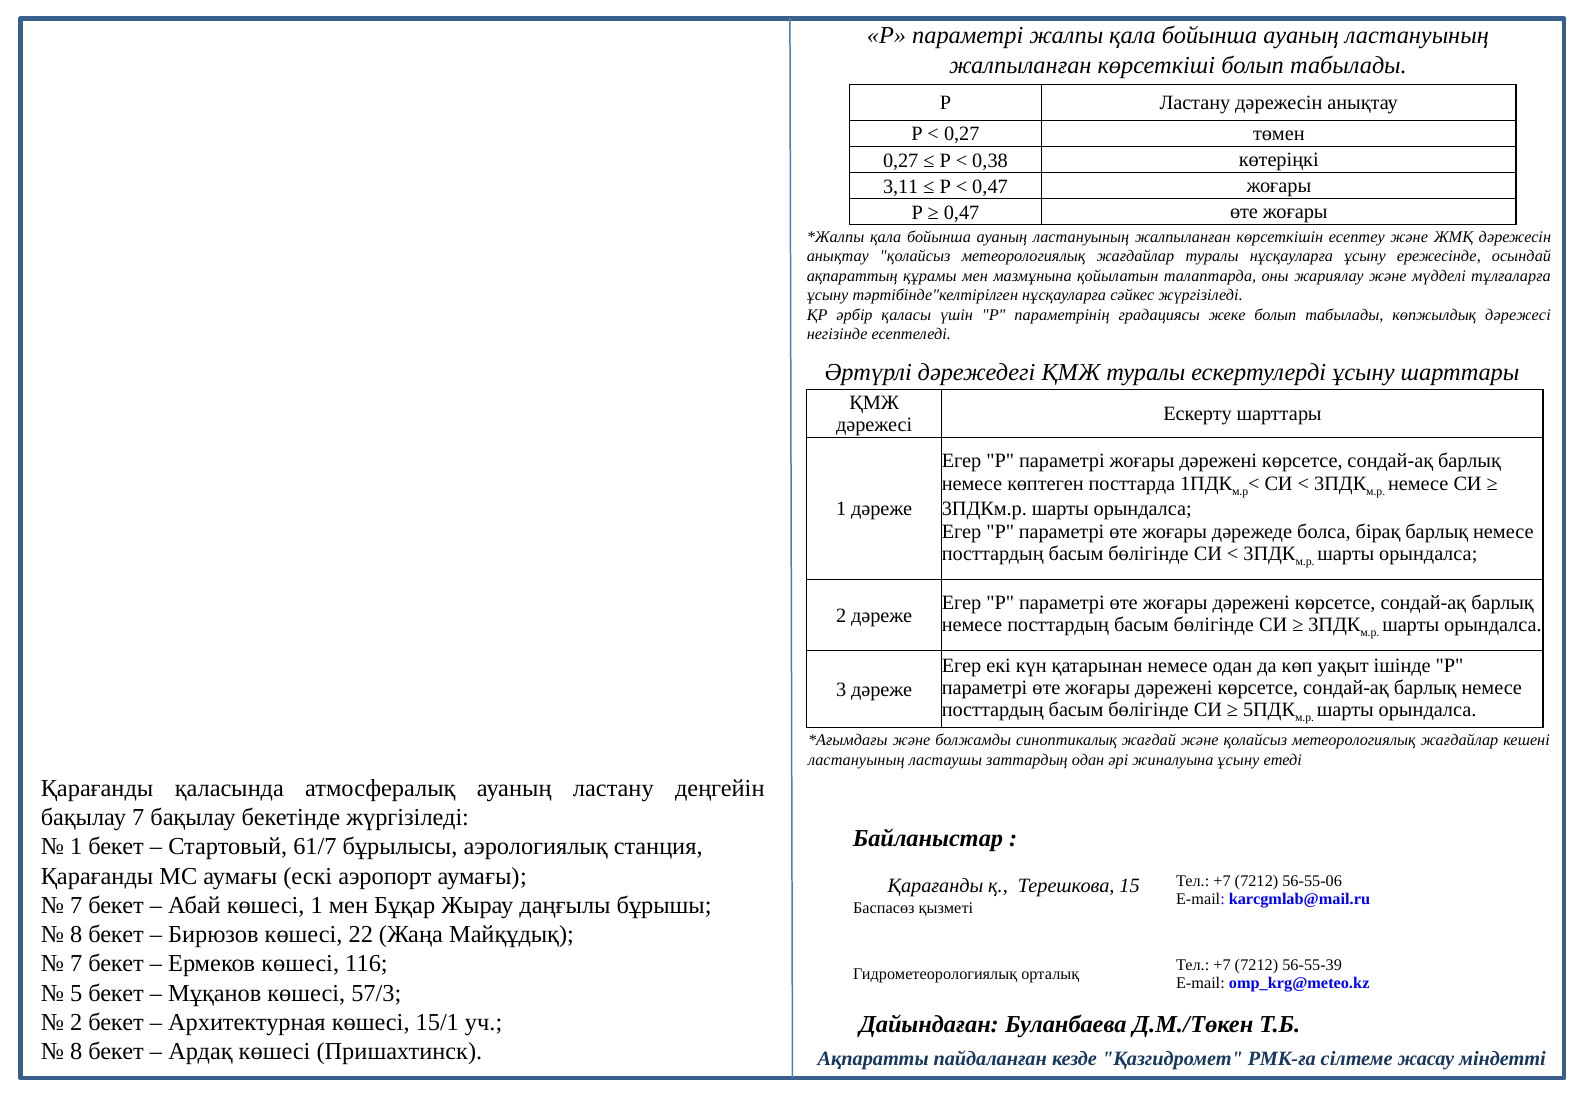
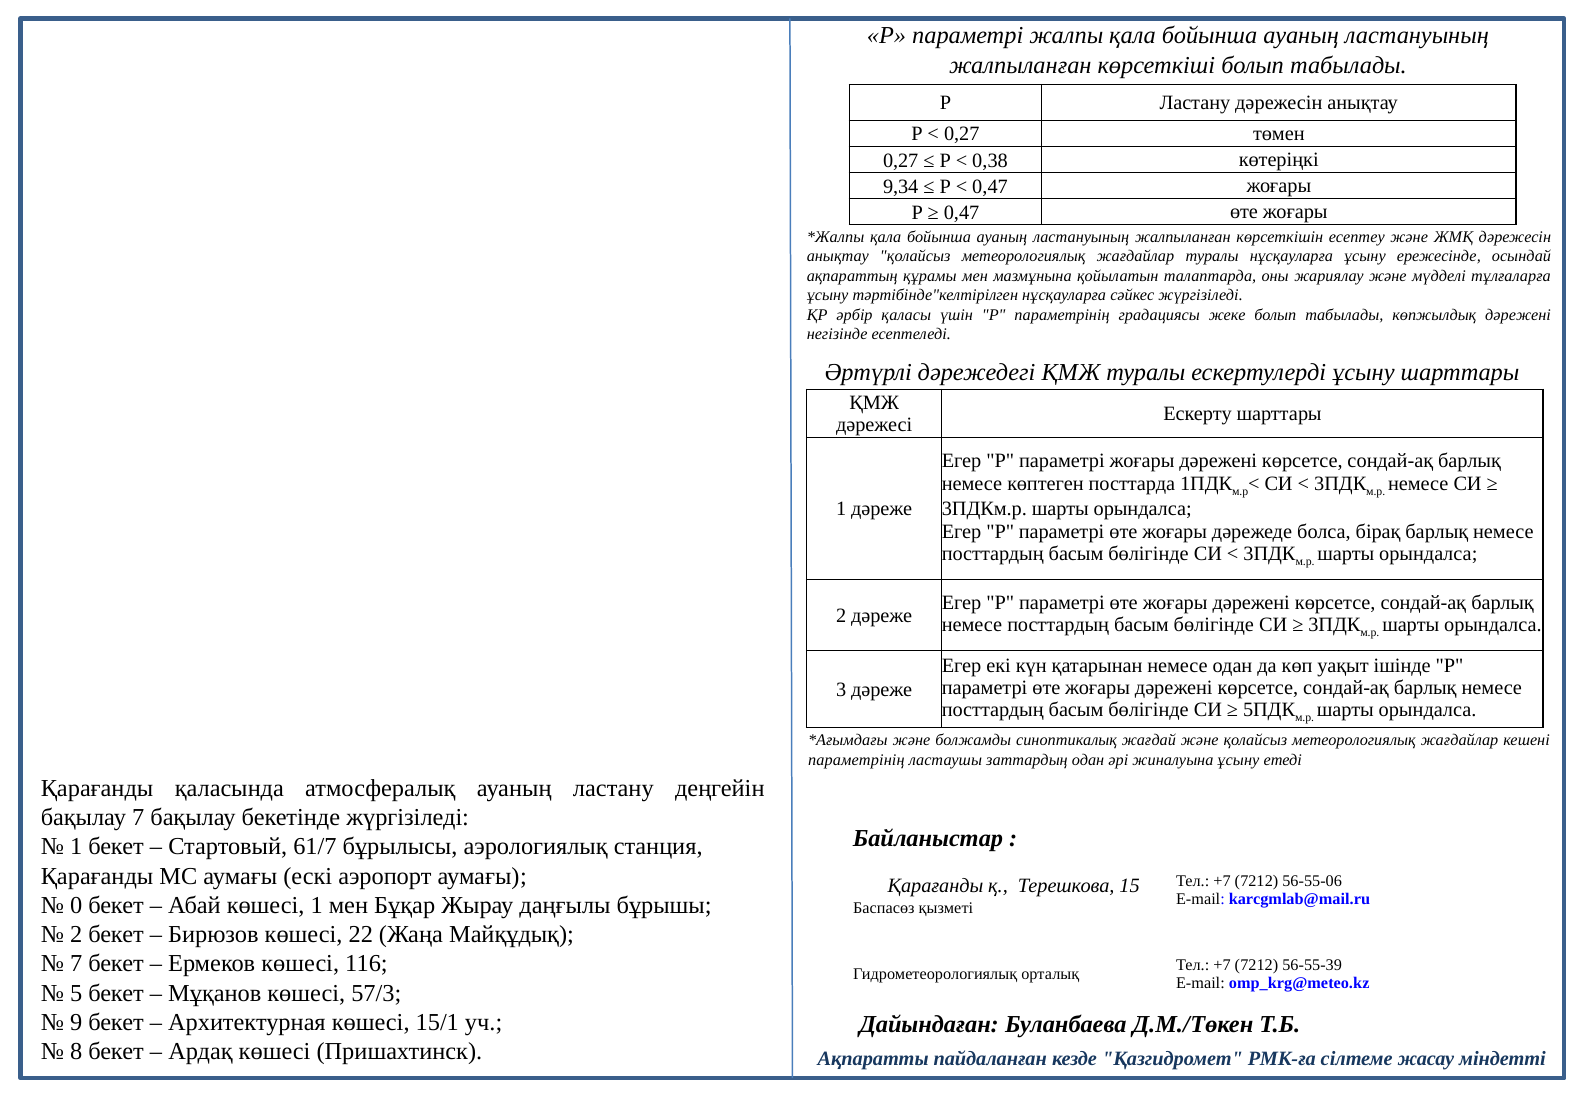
3,11: 3,11 -> 9,34
көпжылдық дәрежесі: дәрежесі -> дәрежені
ластануының at (856, 760): ластануының -> параметрінің
7 at (76, 906): 7 -> 0
8 at (76, 935): 8 -> 2
2 at (76, 1023): 2 -> 9
